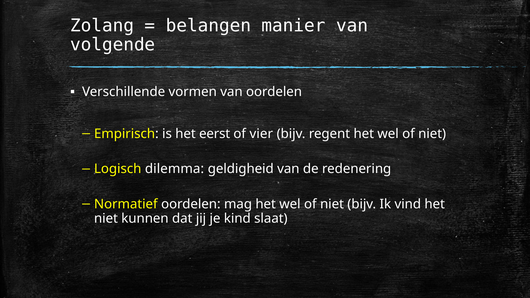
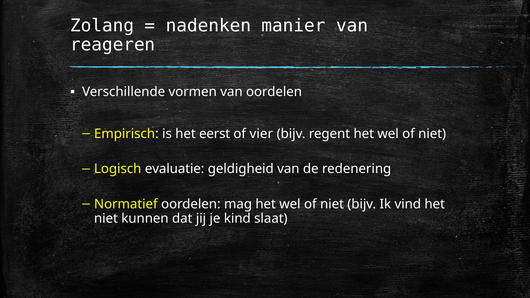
belangen: belangen -> nadenken
volgende: volgende -> reageren
dilemma: dilemma -> evaluatie
